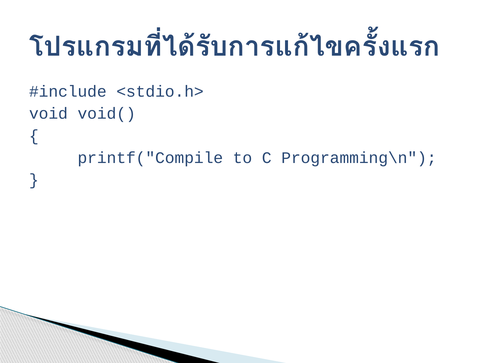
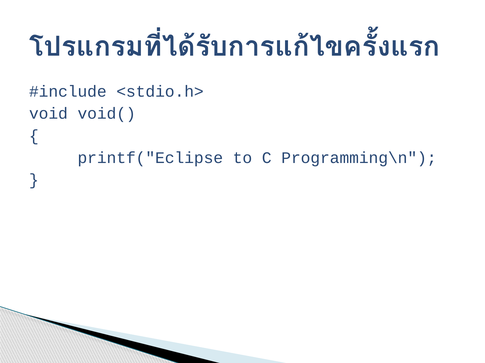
printf("Compile: printf("Compile -> printf("Eclipse
